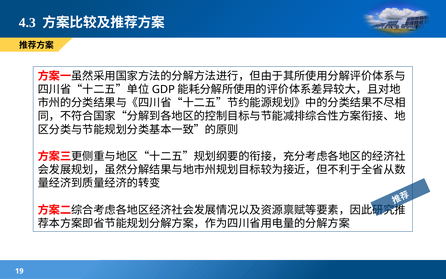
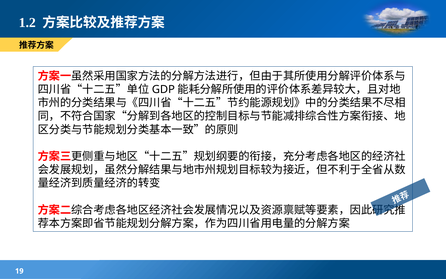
4.3: 4.3 -> 1.2
